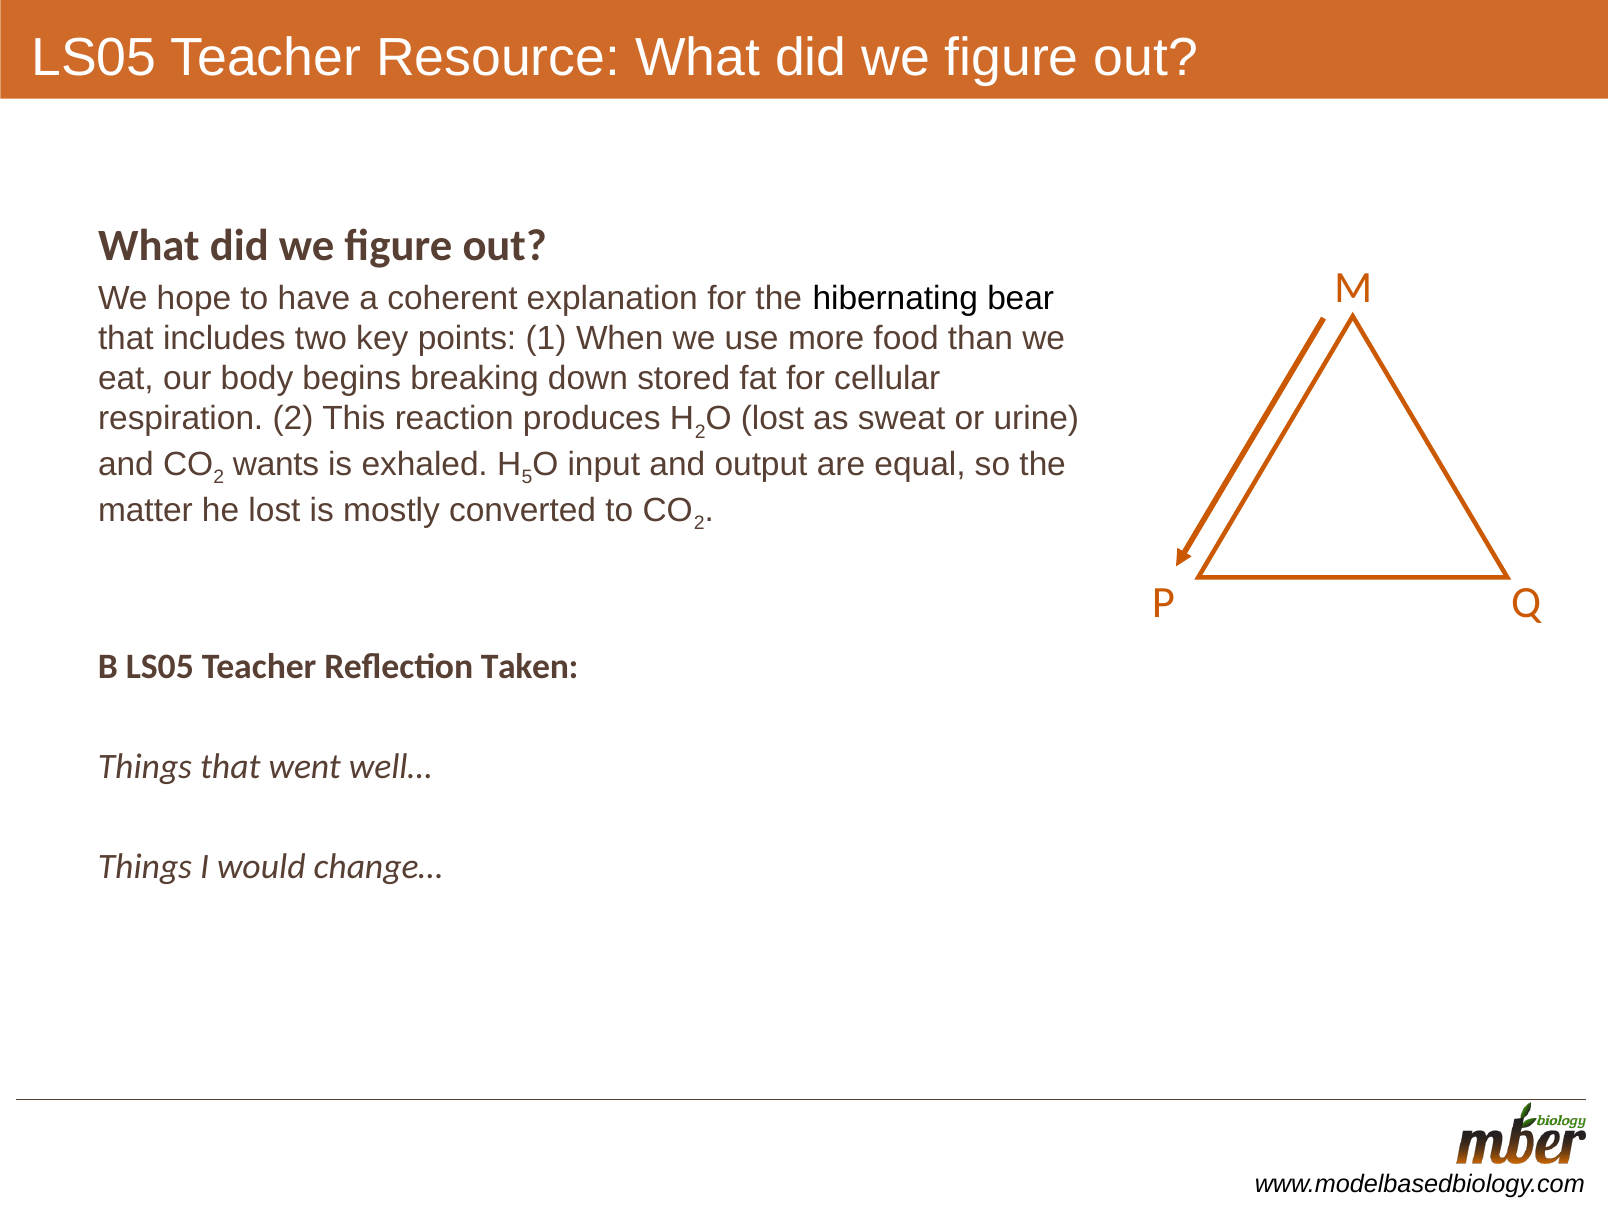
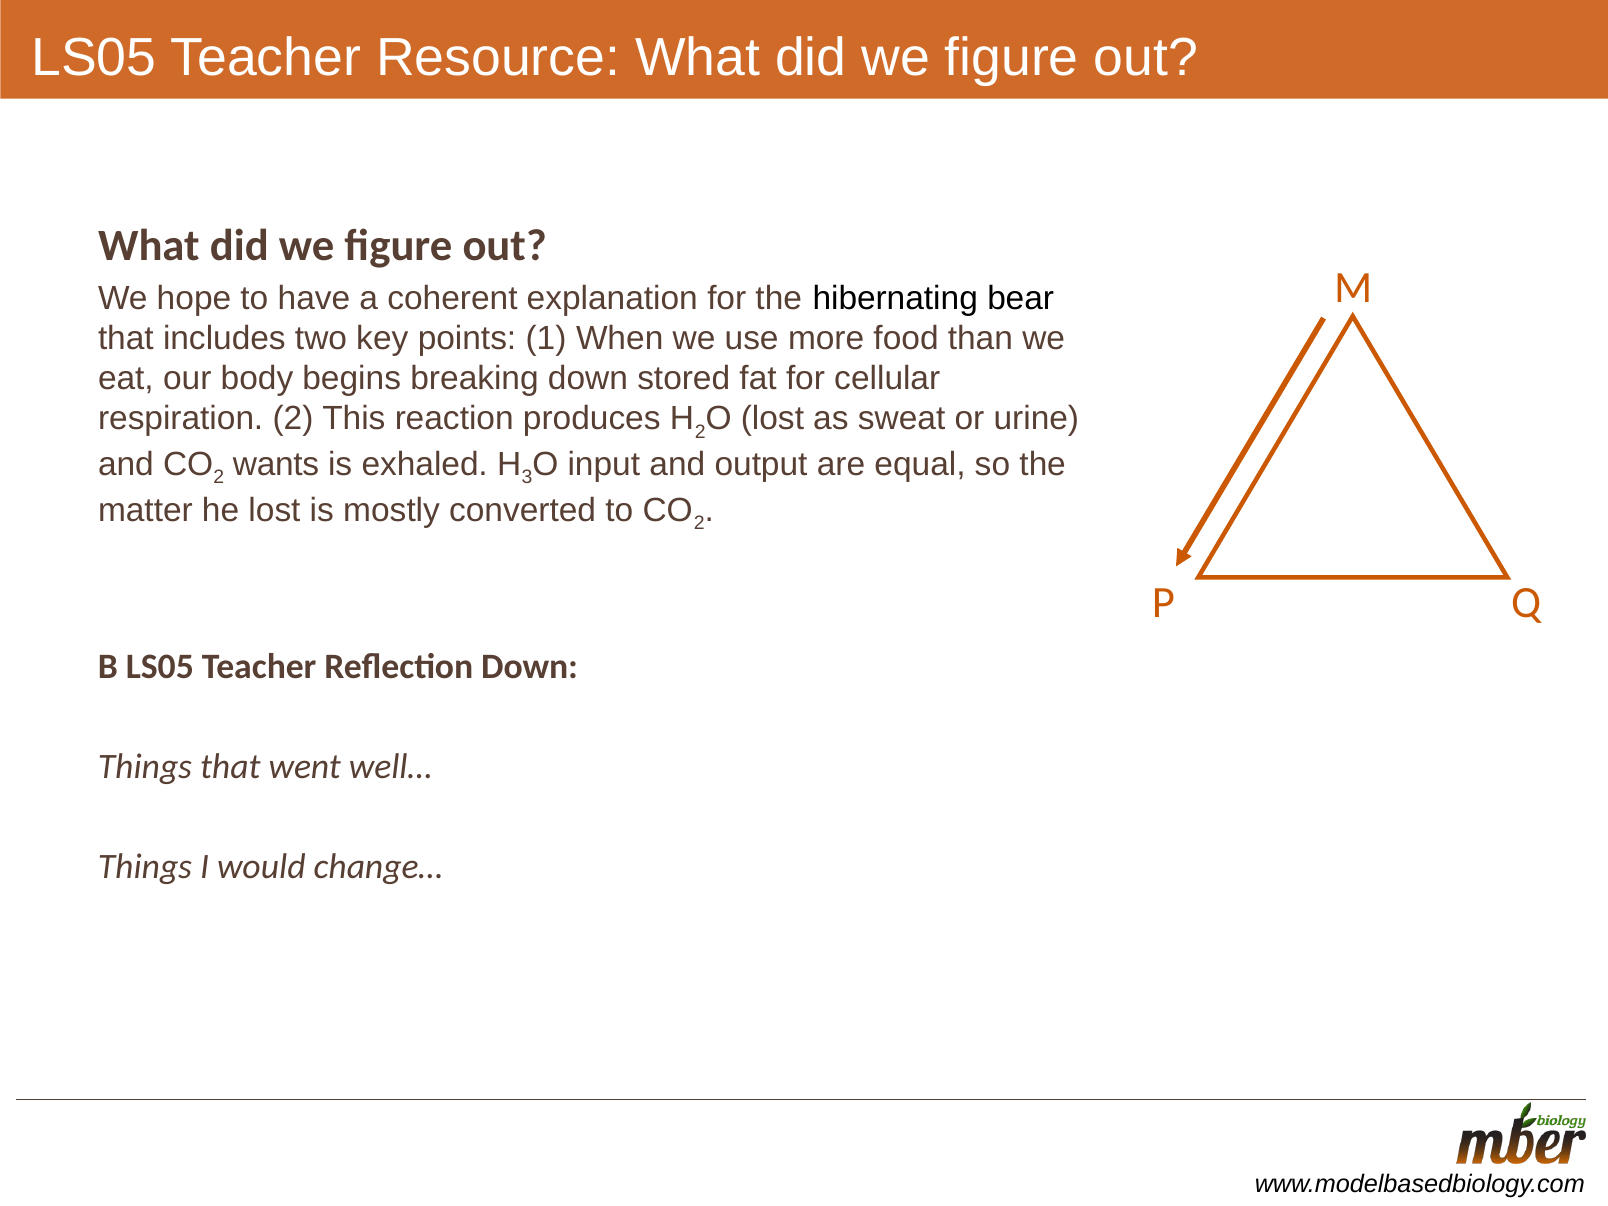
5: 5 -> 3
Reflection Taken: Taken -> Down
